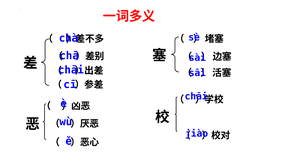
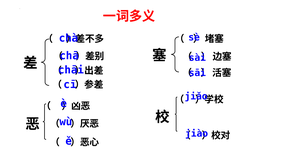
chāi at (196, 96): chāi -> jiǎo
